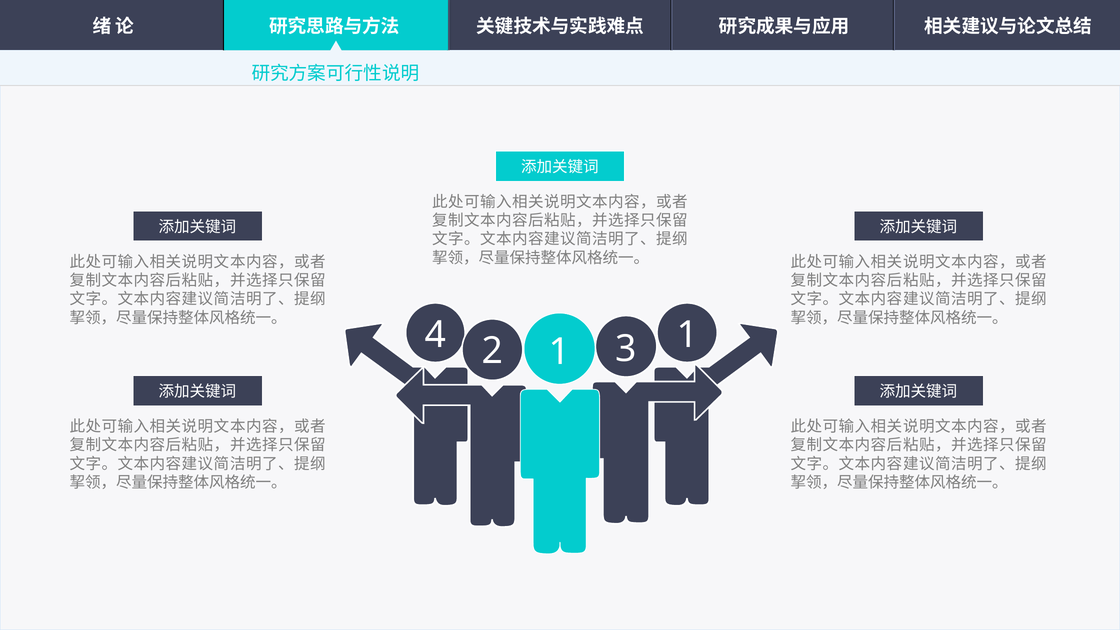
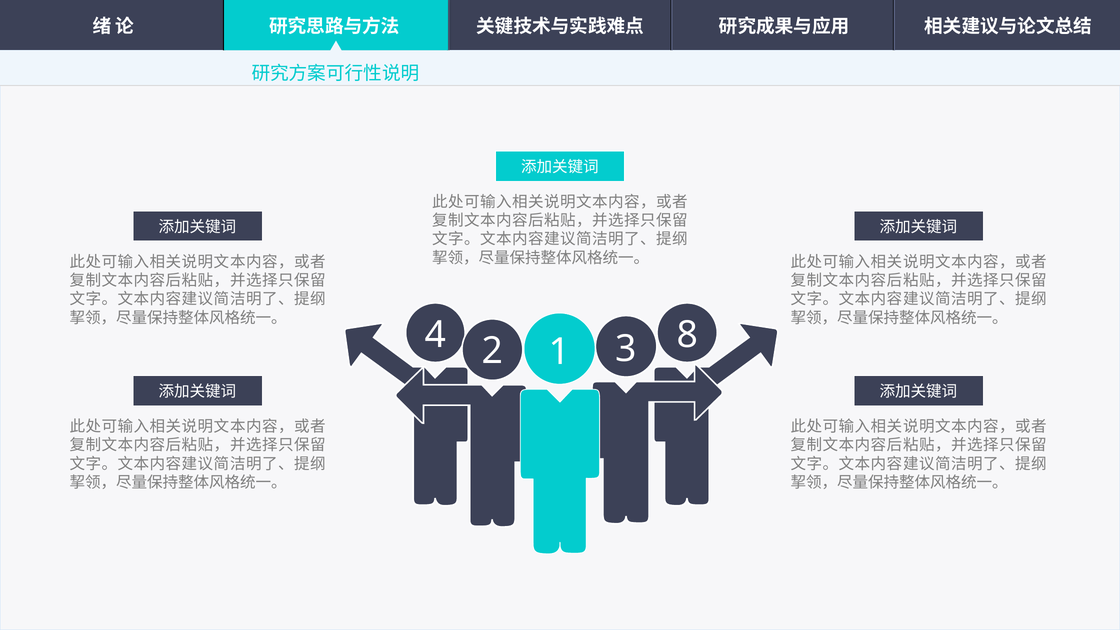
4 1: 1 -> 8
